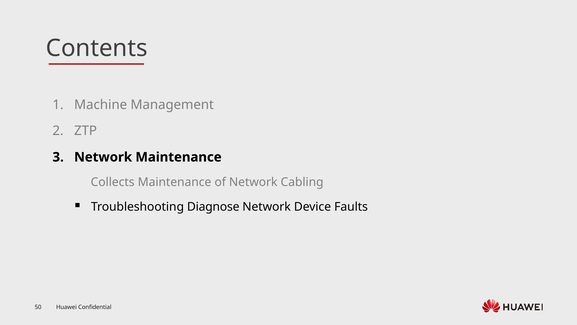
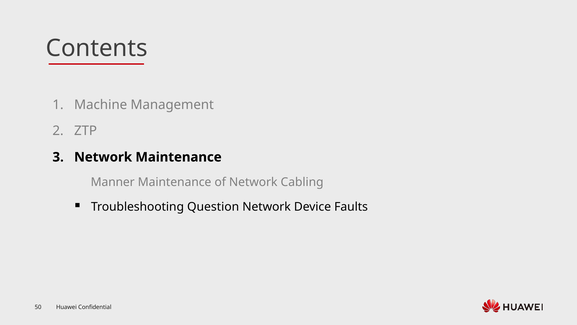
Collects: Collects -> Manner
Diagnose: Diagnose -> Question
